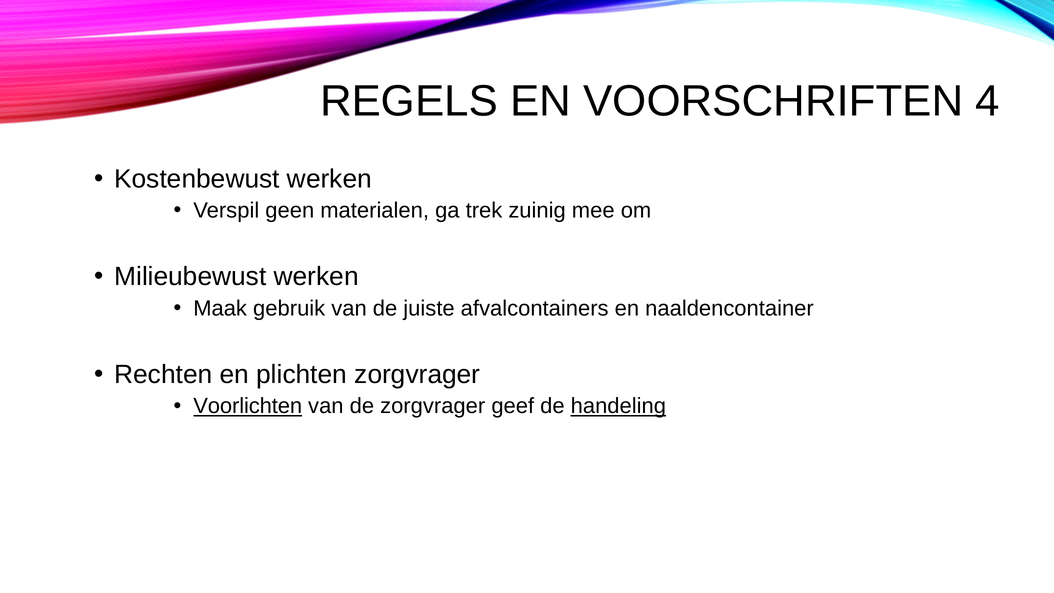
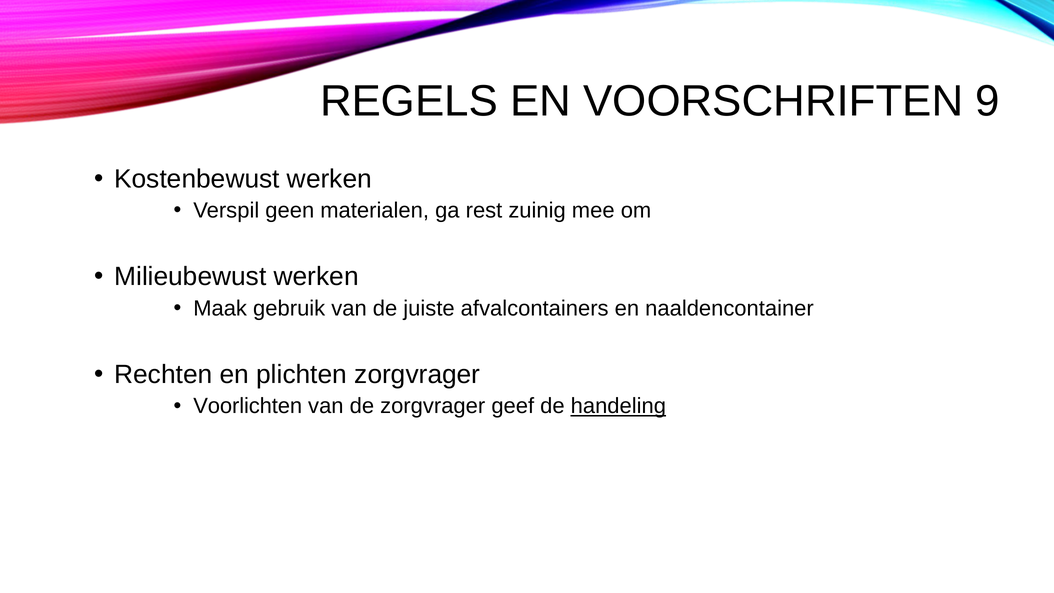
4: 4 -> 9
trek: trek -> rest
Voorlichten underline: present -> none
